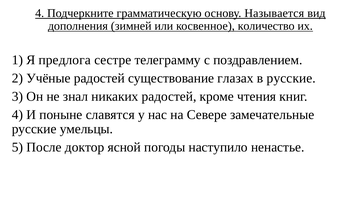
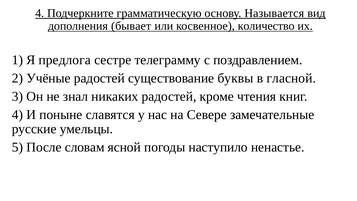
зимней: зимней -> бывает
глазах: глазах -> буквы
в русские: русские -> гласной
доктор: доктор -> словам
